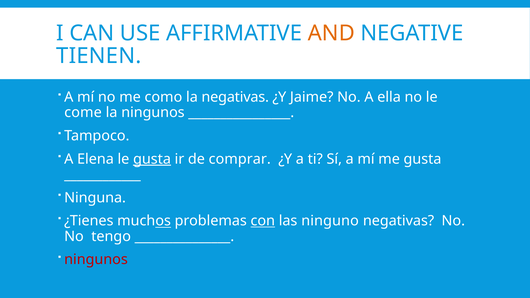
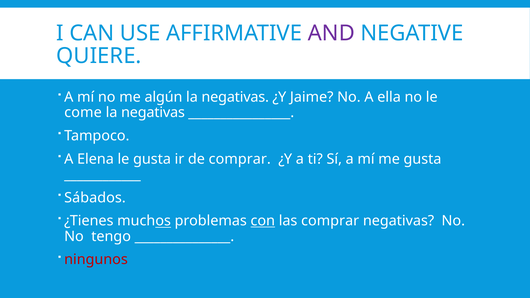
AND colour: orange -> purple
TIENEN: TIENEN -> QUIERE
como: como -> algún
ningunos at (153, 113): ningunos -> negativas
gusta at (152, 159) underline: present -> none
Ninguna: Ninguna -> Sábados
las ninguno: ninguno -> comprar
